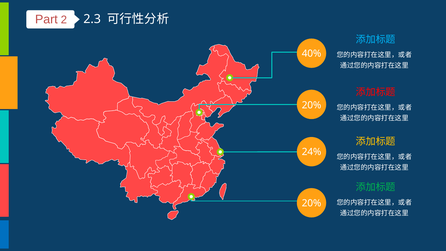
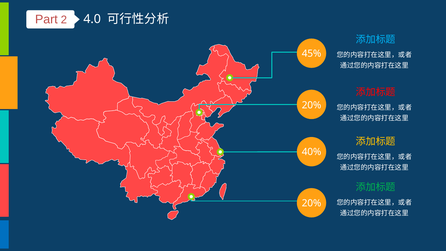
2.3: 2.3 -> 4.0
40%: 40% -> 45%
24%: 24% -> 40%
